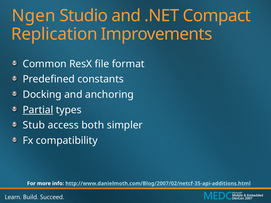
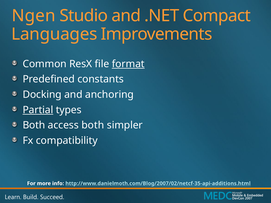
Replication: Replication -> Languages
format underline: none -> present
Stub at (34, 125): Stub -> Both
